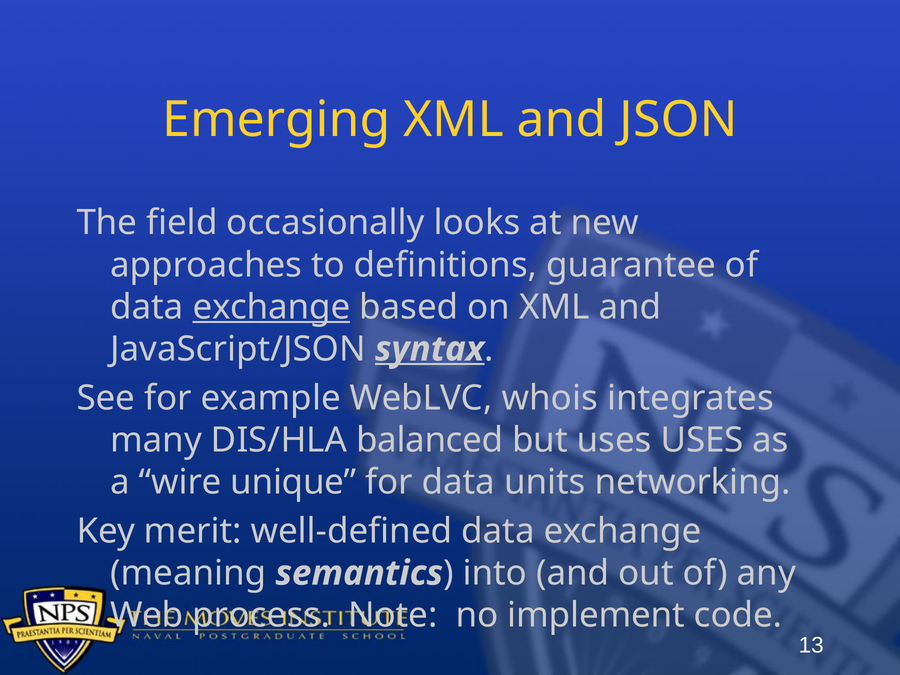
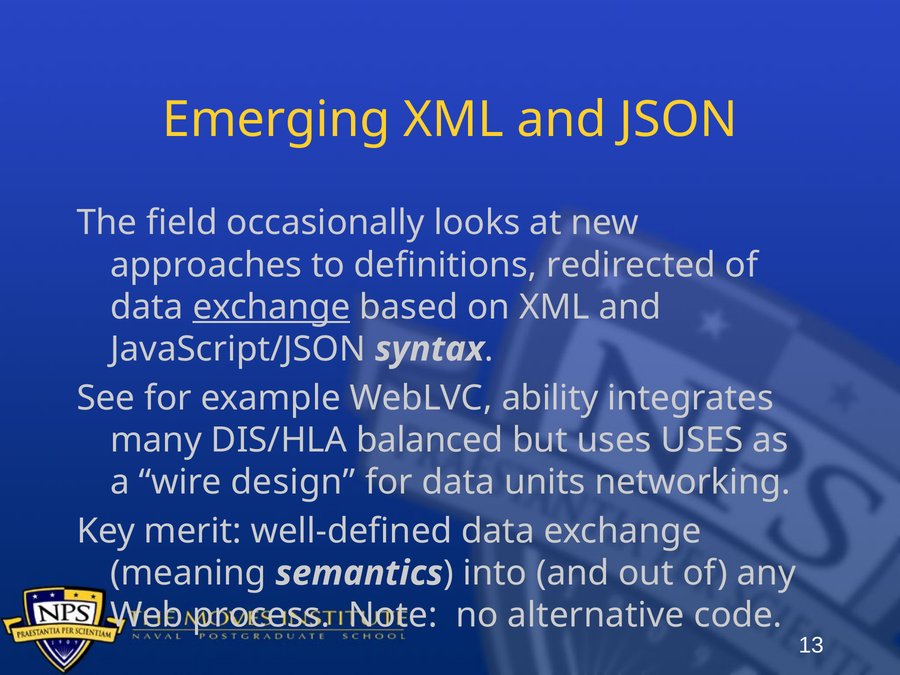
guarantee: guarantee -> redirected
syntax underline: present -> none
whois: whois -> ability
unique: unique -> design
implement: implement -> alternative
